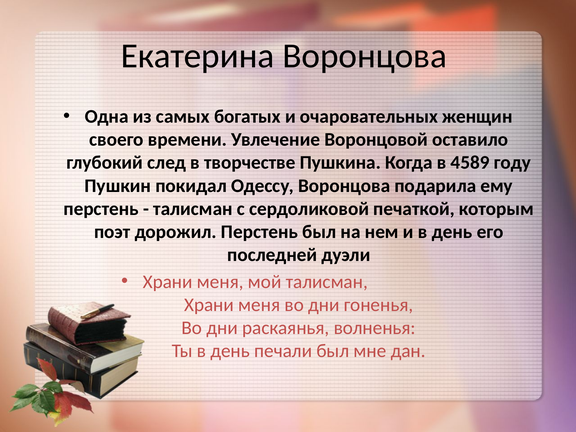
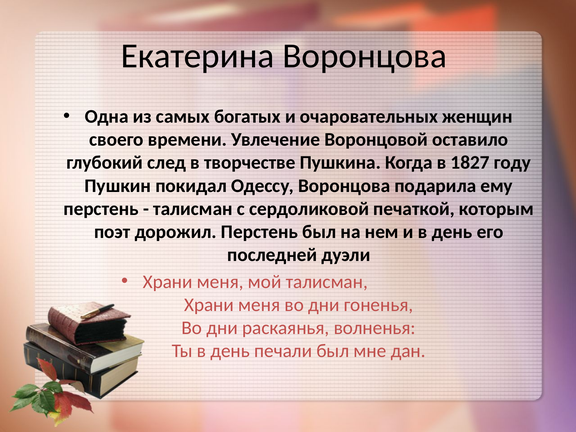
4589: 4589 -> 1827
